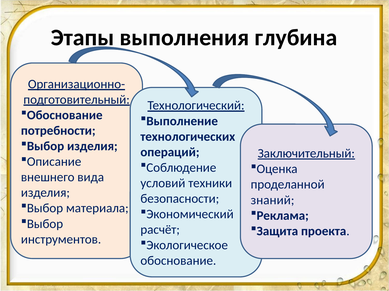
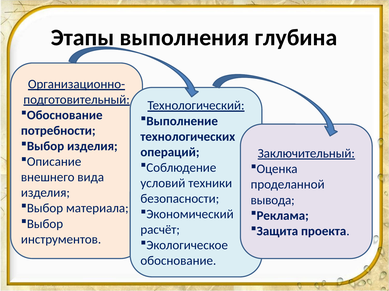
знаний: знаний -> вывода
